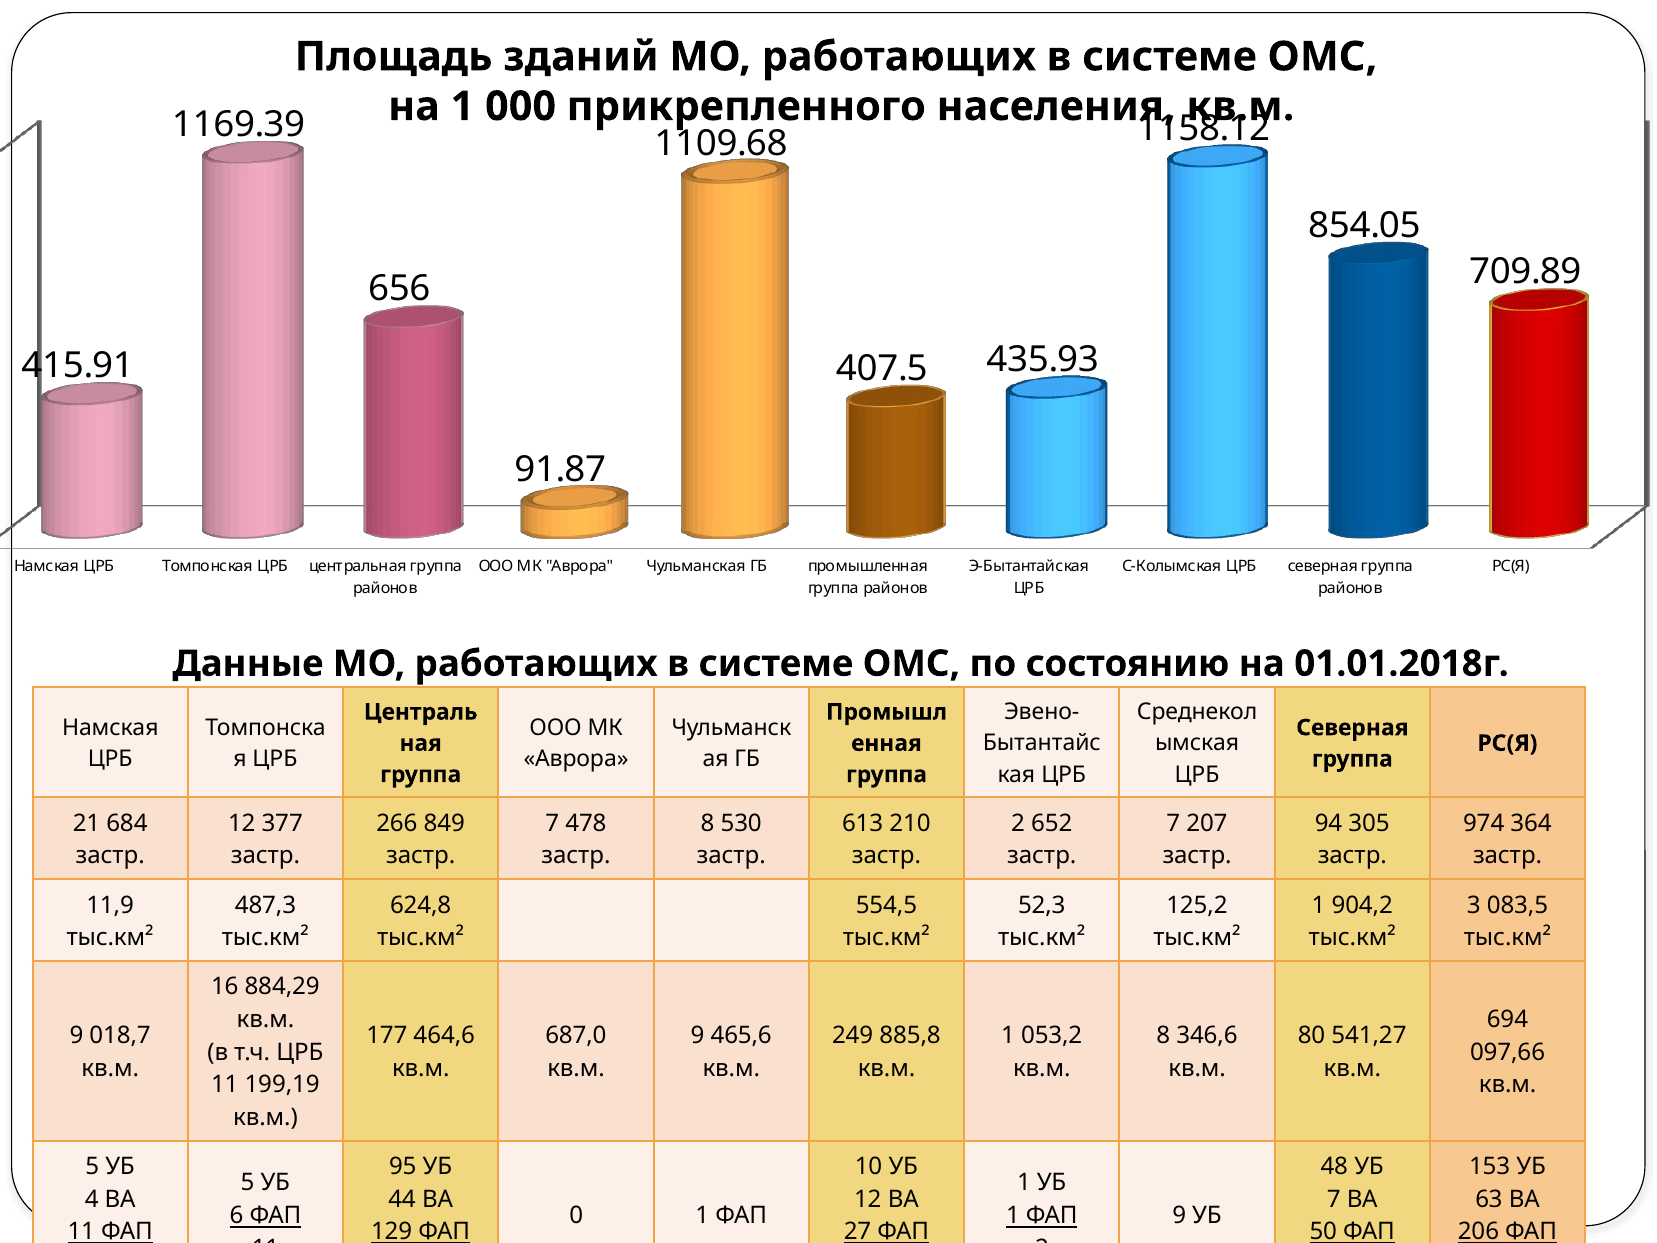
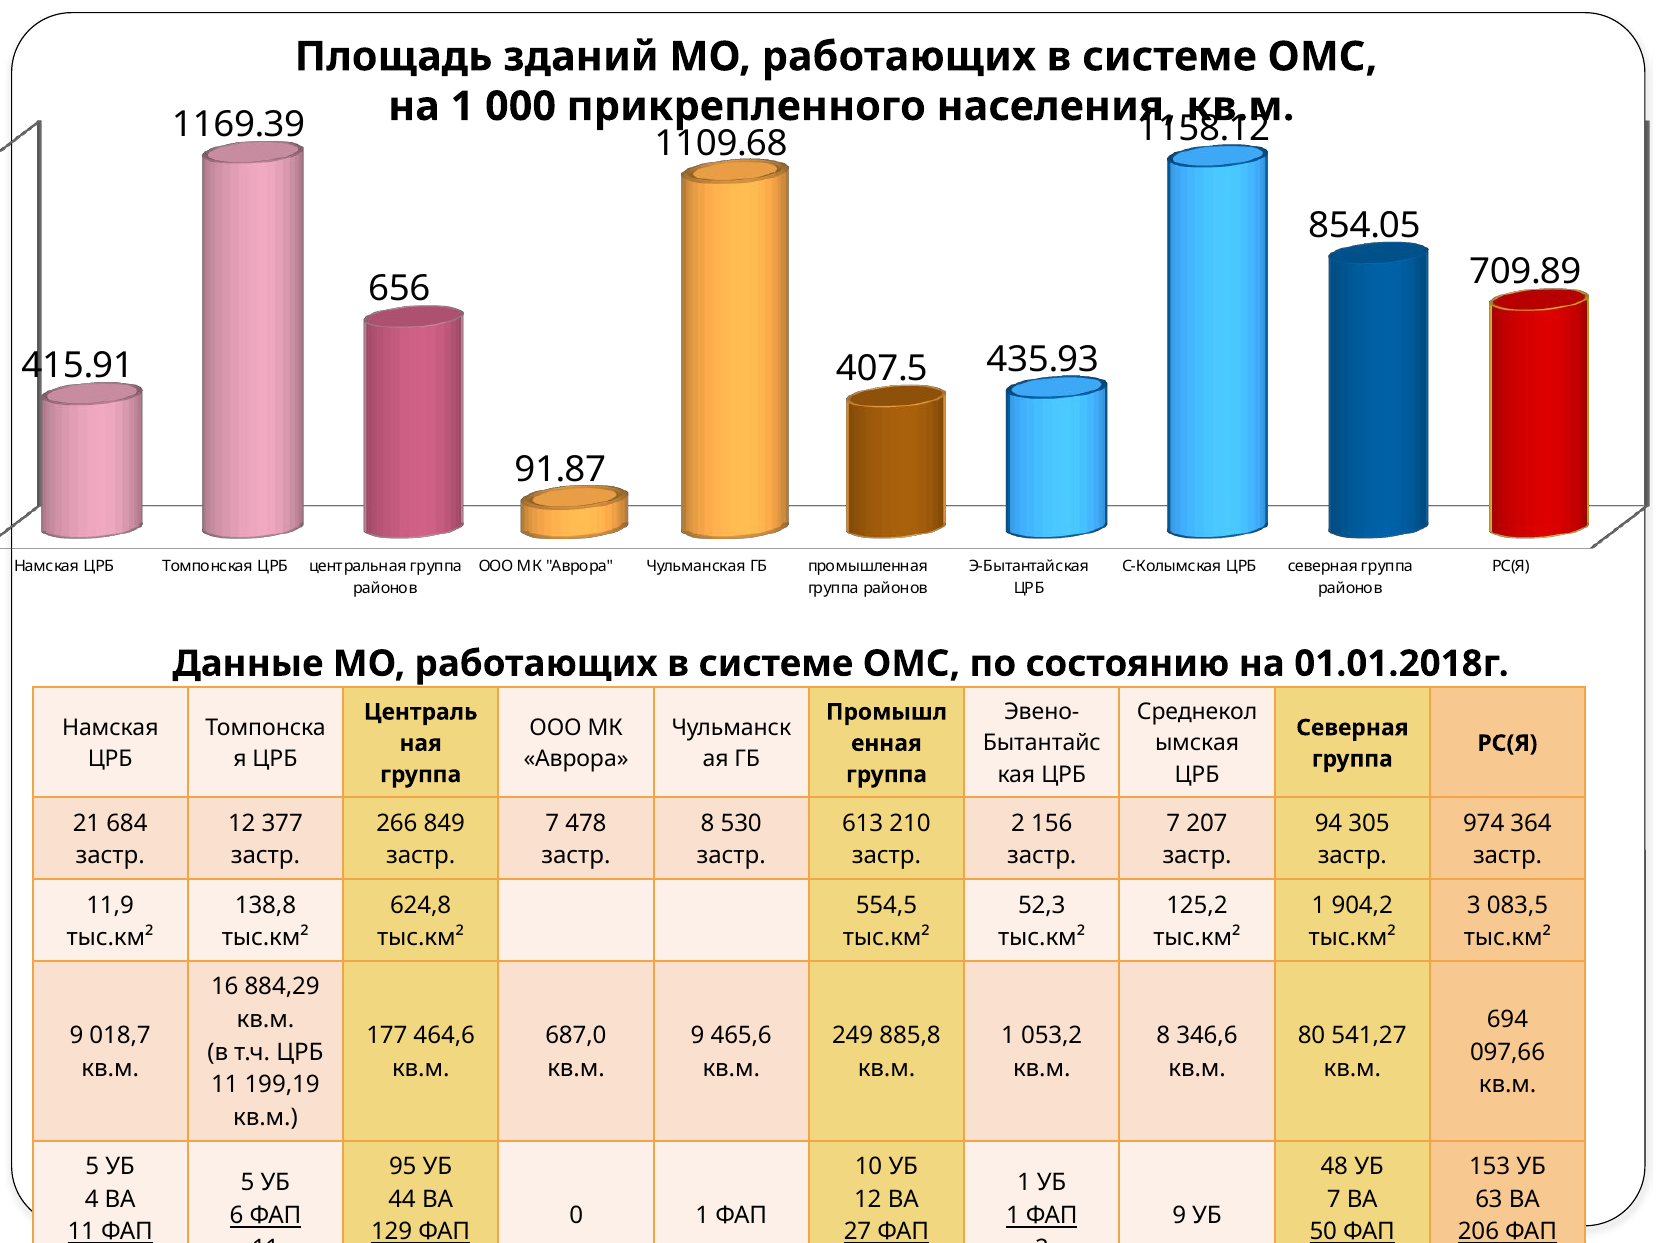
652: 652 -> 156
487,3: 487,3 -> 138,8
